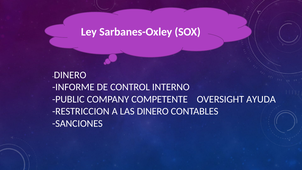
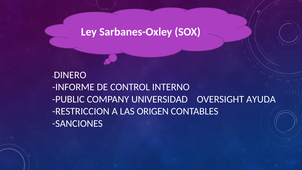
COMPETENTE: COMPETENTE -> UNIVERSIDAD
LAS DINERO: DINERO -> ORIGEN
